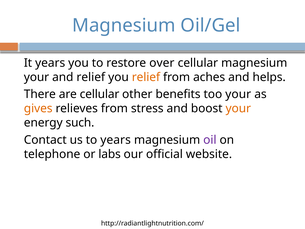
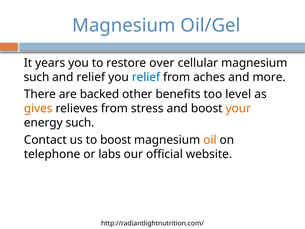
your at (36, 77): your -> such
relief at (146, 77) colour: orange -> blue
helps: helps -> more
are cellular: cellular -> backed
too your: your -> level
to years: years -> boost
oil colour: purple -> orange
